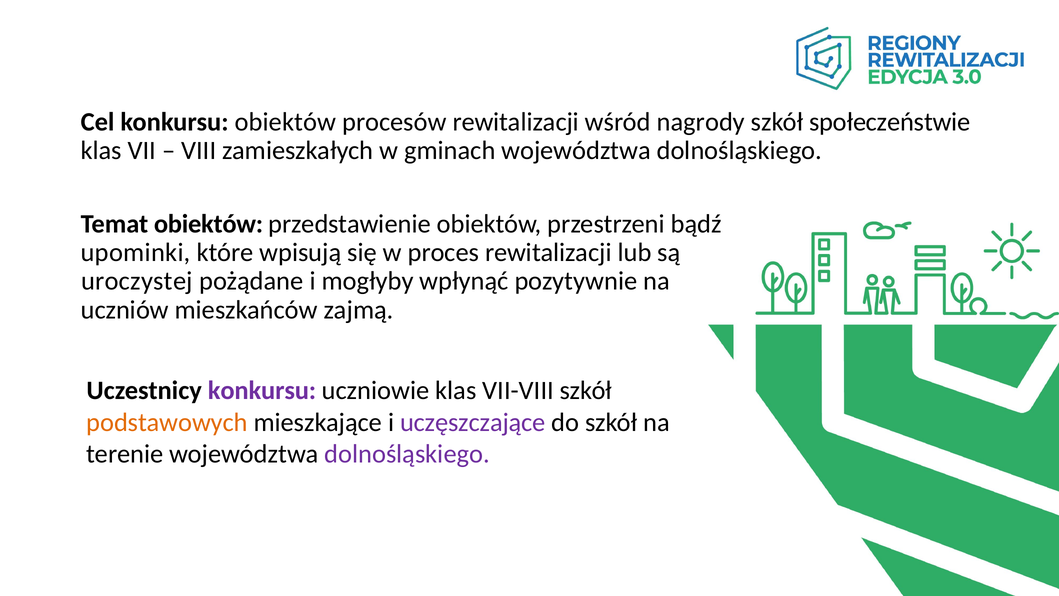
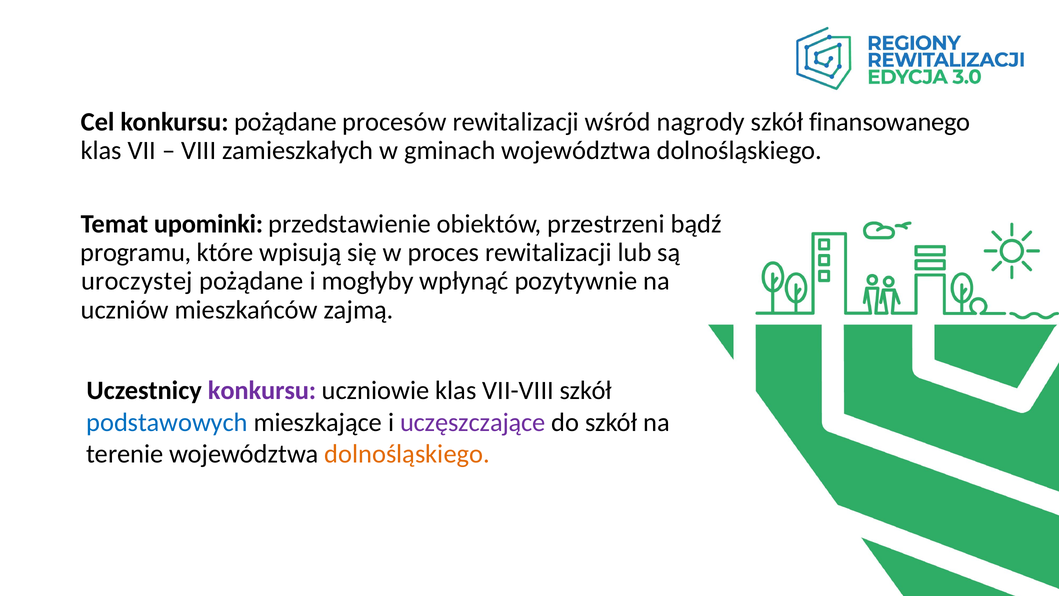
konkursu obiektów: obiektów -> pożądane
społeczeństwie: społeczeństwie -> finansowanego
Temat obiektów: obiektów -> upominki
upominki: upominki -> programu
podstawowych colour: orange -> blue
dolnośląskiego at (407, 454) colour: purple -> orange
